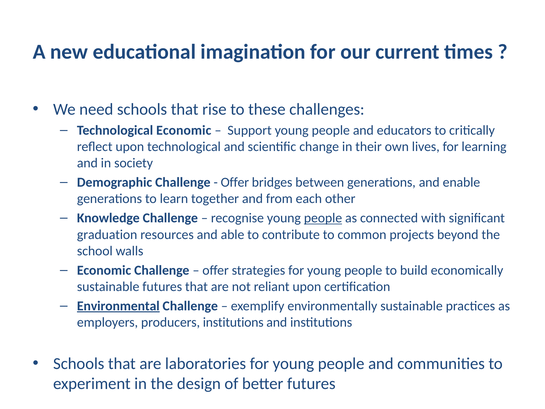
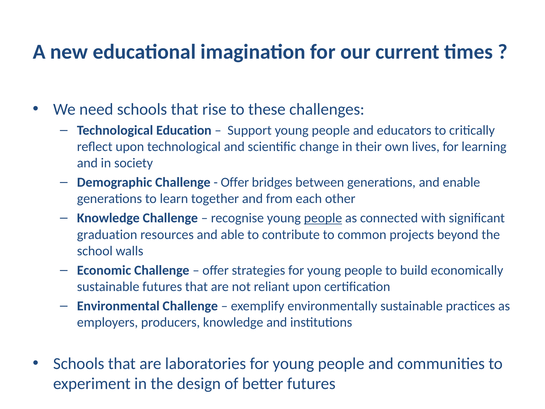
Technological Economic: Economic -> Education
Environmental underline: present -> none
producers institutions: institutions -> knowledge
